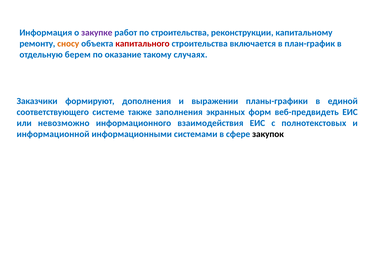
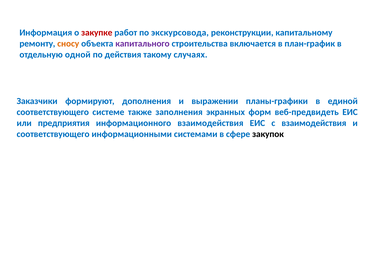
закупке colour: purple -> red
по строительства: строительства -> экскурсовода
капитального colour: red -> purple
берем: берем -> одной
оказание: оказание -> действия
невозможно: невозможно -> предприятия
с полнотекстовых: полнотекстовых -> взаимодействия
информационной at (53, 134): информационной -> соответствующего
